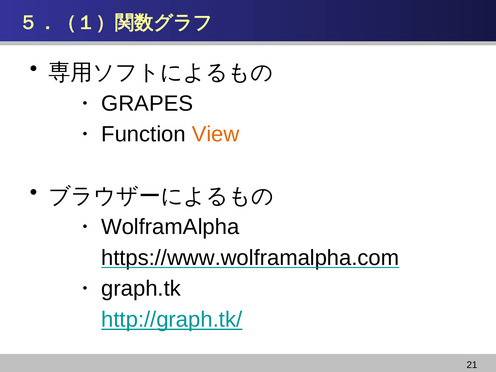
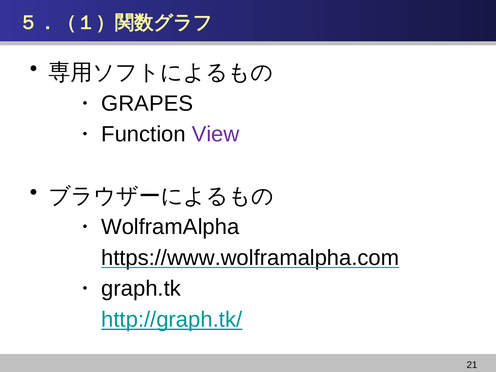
View colour: orange -> purple
